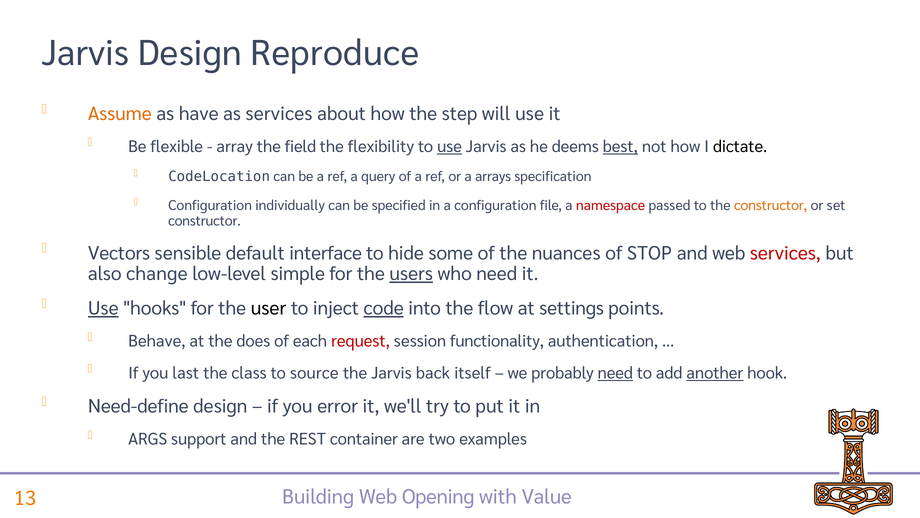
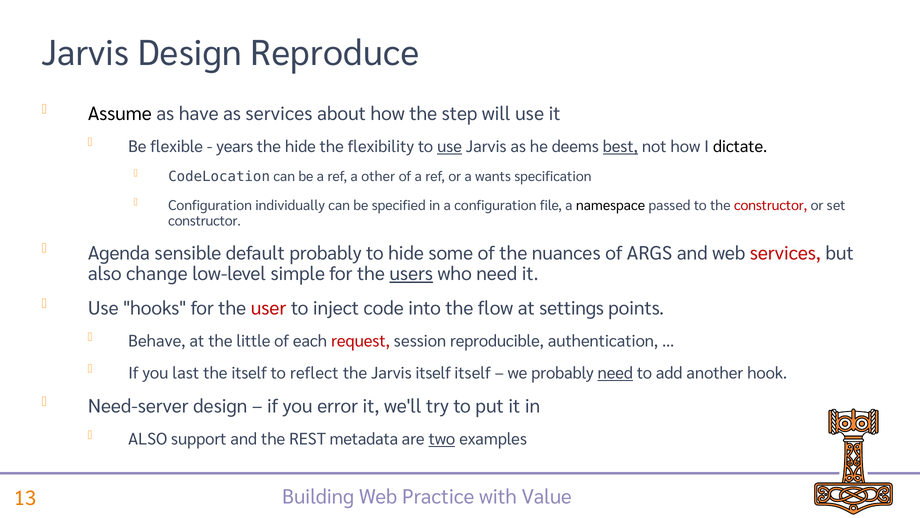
Assume colour: orange -> black
array: array -> years
the field: field -> hide
query: query -> other
arrays: arrays -> wants
namespace colour: red -> black
constructor at (771, 206) colour: orange -> red
Vectors: Vectors -> Agenda
default interface: interface -> probably
STOP: STOP -> ARGS
Use at (103, 308) underline: present -> none
user colour: black -> red
code underline: present -> none
does: does -> little
functionality: functionality -> reproducible
the class: class -> itself
source: source -> reflect
Jarvis back: back -> itself
another underline: present -> none
Need-define: Need-define -> Need-server
ARGS at (148, 439): ARGS -> ALSO
container: container -> metadata
two underline: none -> present
Opening: Opening -> Practice
